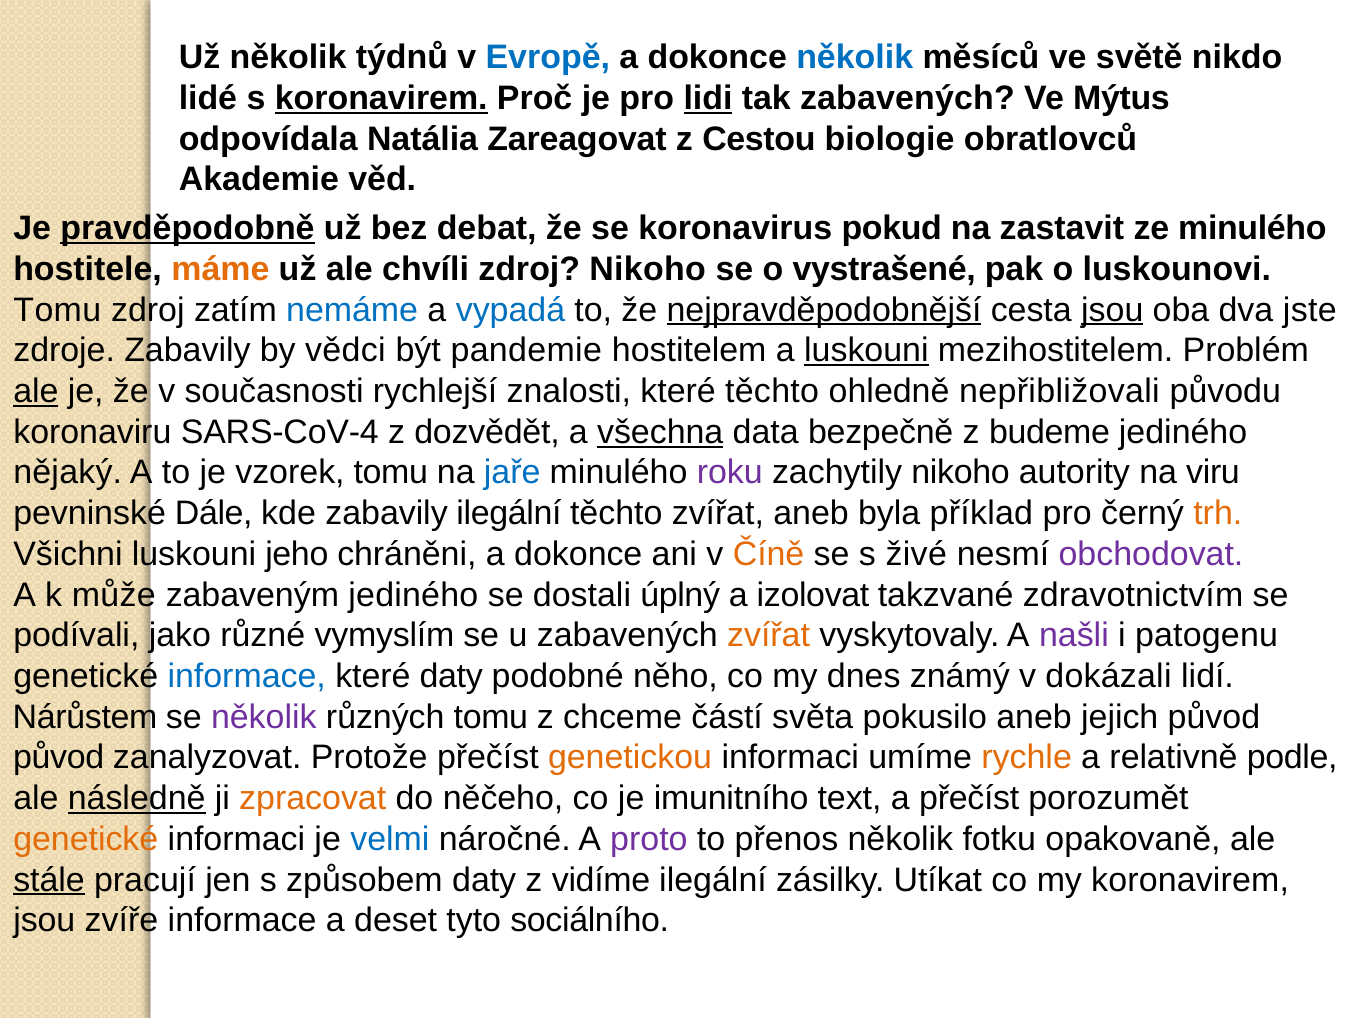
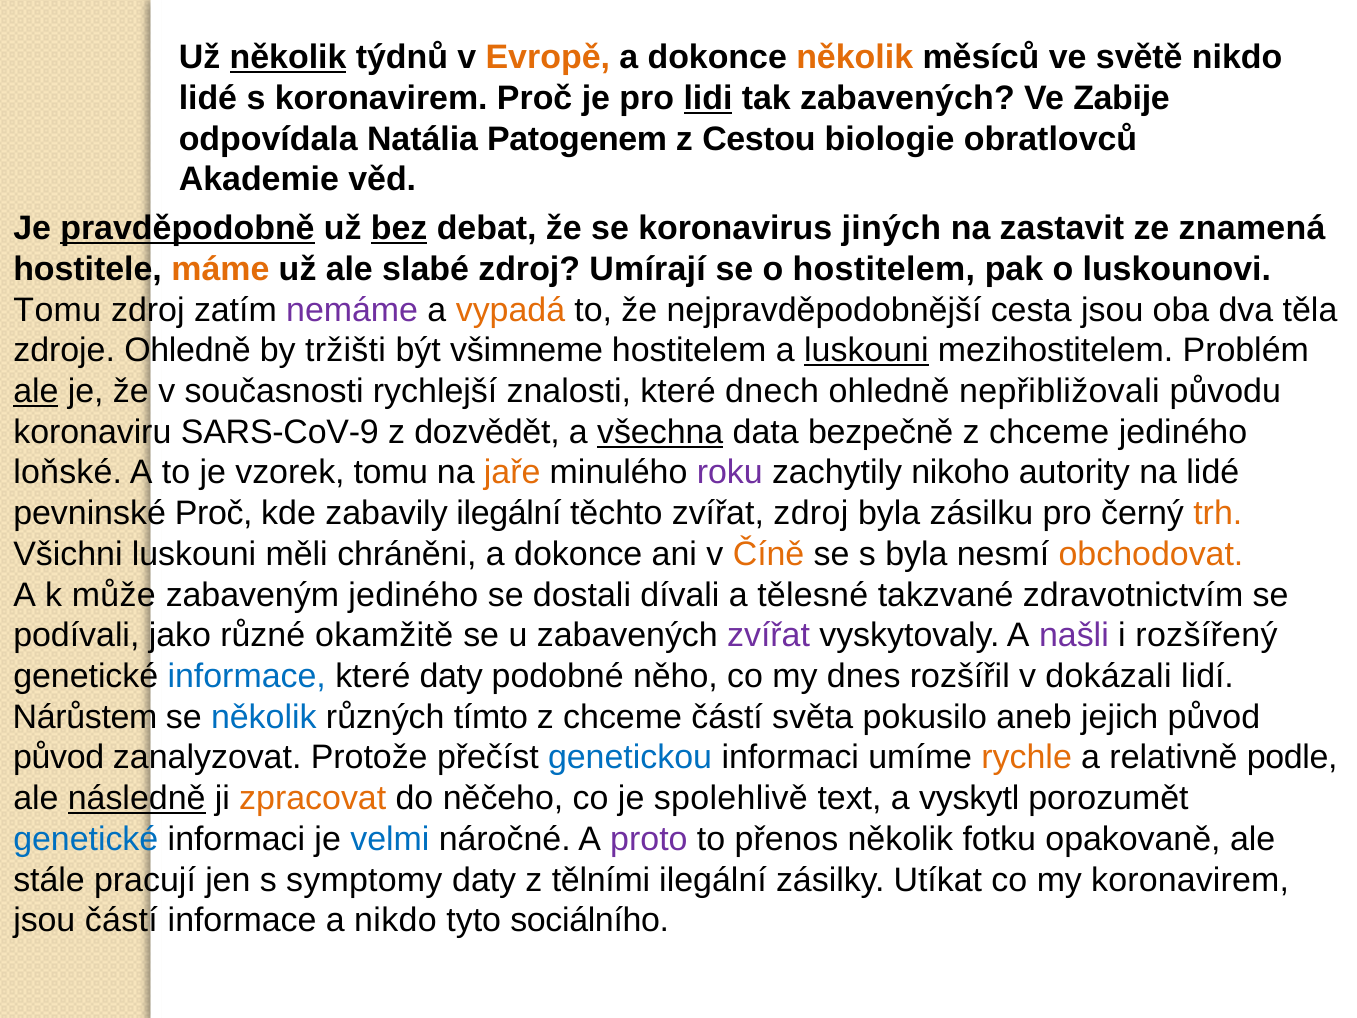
několik at (288, 57) underline: none -> present
Evropě colour: blue -> orange
několik at (855, 57) colour: blue -> orange
koronavirem at (381, 98) underline: present -> none
Mýtus: Mýtus -> Zabije
Zareagovat: Zareagovat -> Patogenem
bez underline: none -> present
pokud: pokud -> jiných
ze minulého: minulého -> znamená
chvíli: chvíli -> slabé
zdroj Nikoho: Nikoho -> Umírají
o vystrašené: vystrašené -> hostitelem
nemáme colour: blue -> purple
vypadá colour: blue -> orange
nejpravděpodobnější underline: present -> none
jsou at (1112, 310) underline: present -> none
jste: jste -> těla
zdroje Zabavily: Zabavily -> Ohledně
vědci: vědci -> tržišti
pandemie: pandemie -> všimneme
které těchto: těchto -> dnech
SARS-CoV-4: SARS-CoV-4 -> SARS-CoV-9
budeme at (1049, 432): budeme -> chceme
nějaký: nějaký -> loňské
jaře colour: blue -> orange
na viru: viru -> lidé
pevninské Dále: Dále -> Proč
zvířat aneb: aneb -> zdroj
příklad: příklad -> zásilku
jeho: jeho -> měli
s živé: živé -> byla
obchodovat colour: purple -> orange
úplný: úplný -> dívali
izolovat: izolovat -> tělesné
vymyslím: vymyslím -> okamžitě
zvířat at (769, 635) colour: orange -> purple
patogenu: patogenu -> rozšířený
známý: známý -> rozšířil
několik at (264, 717) colour: purple -> blue
různých tomu: tomu -> tímto
genetickou colour: orange -> blue
imunitního: imunitního -> spolehlivě
a přečíst: přečíst -> vyskytl
genetické at (86, 839) colour: orange -> blue
stále underline: present -> none
způsobem: způsobem -> symptomy
vidíme: vidíme -> tělními
jsou zvíře: zvíře -> částí
a deset: deset -> nikdo
